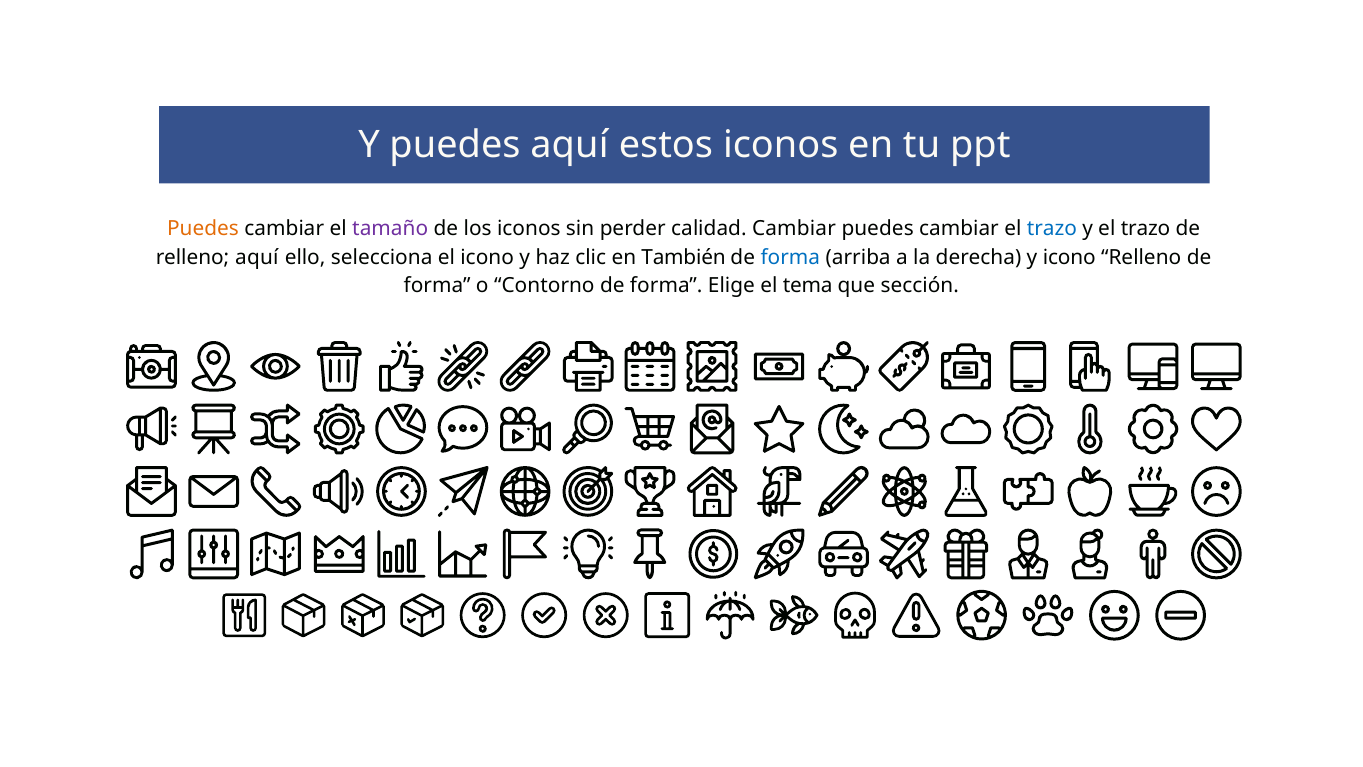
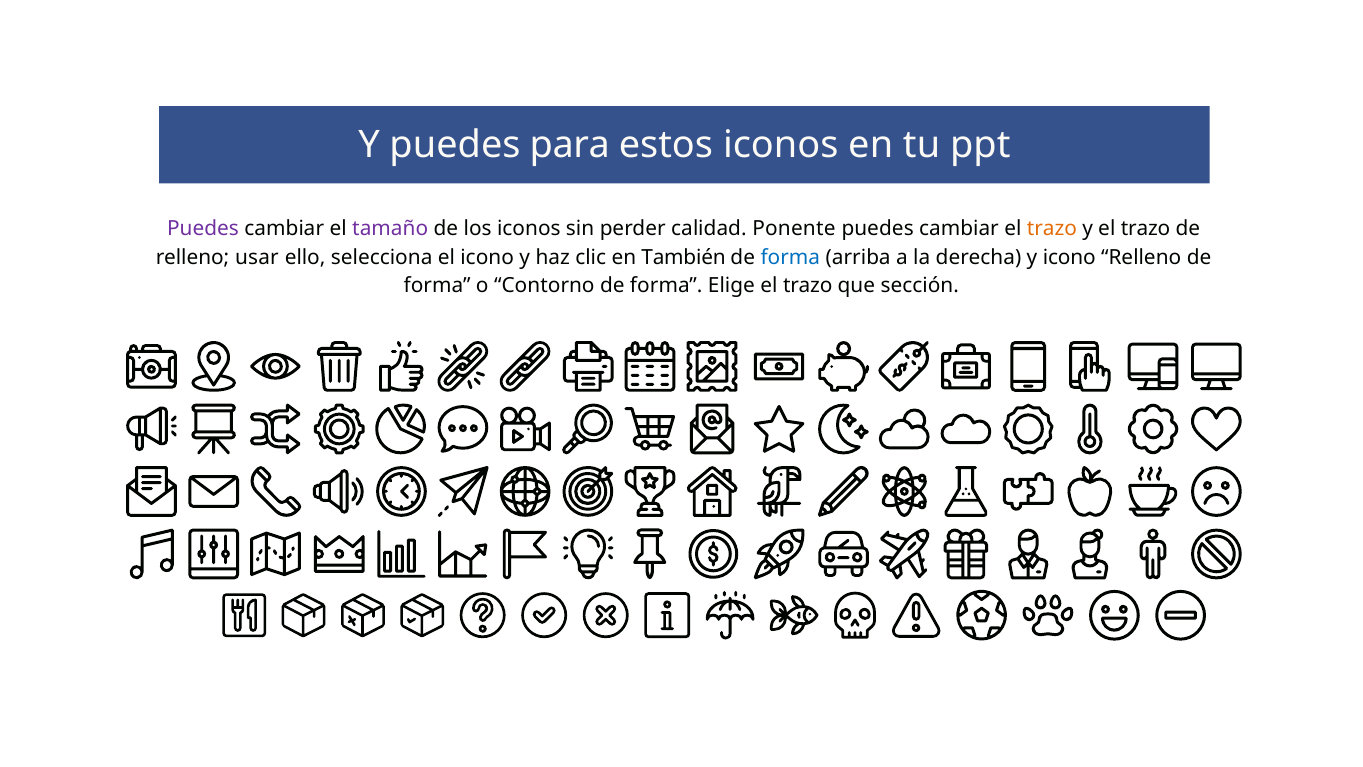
puedes aquí: aquí -> para
Puedes at (203, 228) colour: orange -> purple
calidad Cambiar: Cambiar -> Ponente
trazo at (1052, 228) colour: blue -> orange
relleno aquí: aquí -> usar
Elige el tema: tema -> trazo
